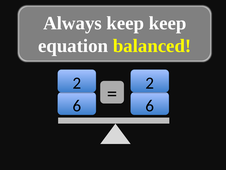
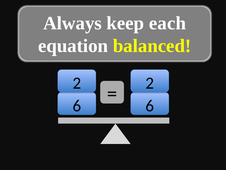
keep keep: keep -> each
